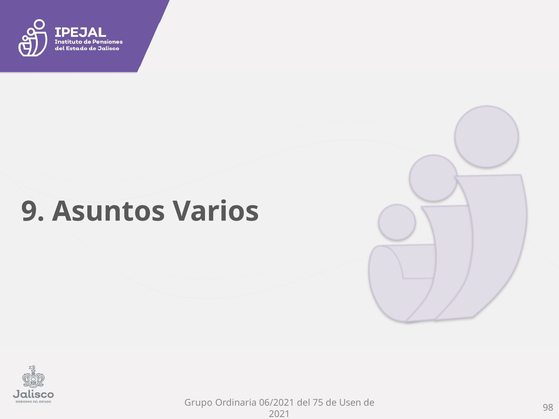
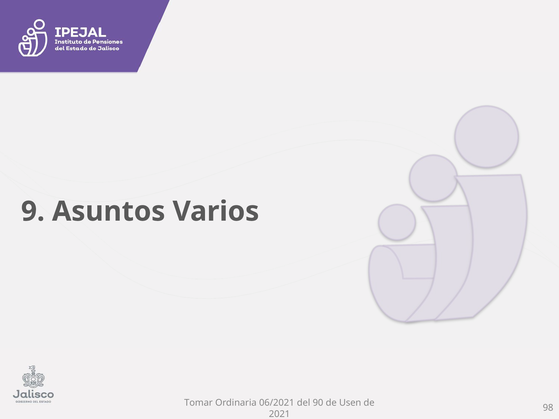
Grupo: Grupo -> Tomar
75: 75 -> 90
